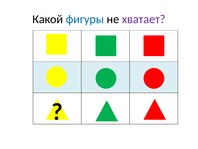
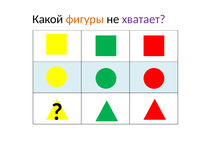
фигуры colour: blue -> orange
